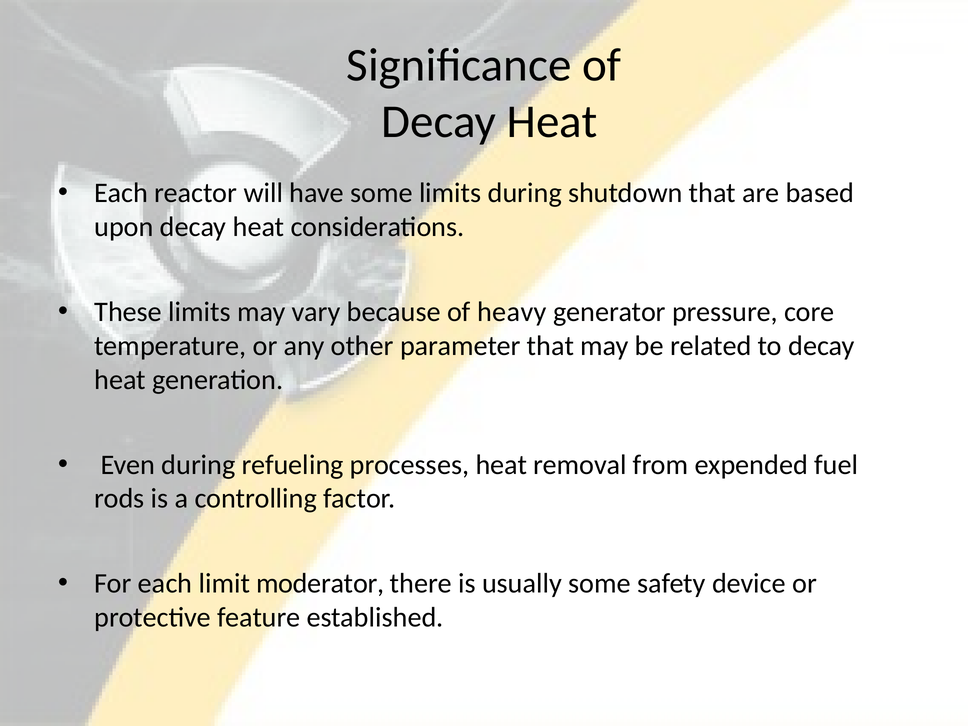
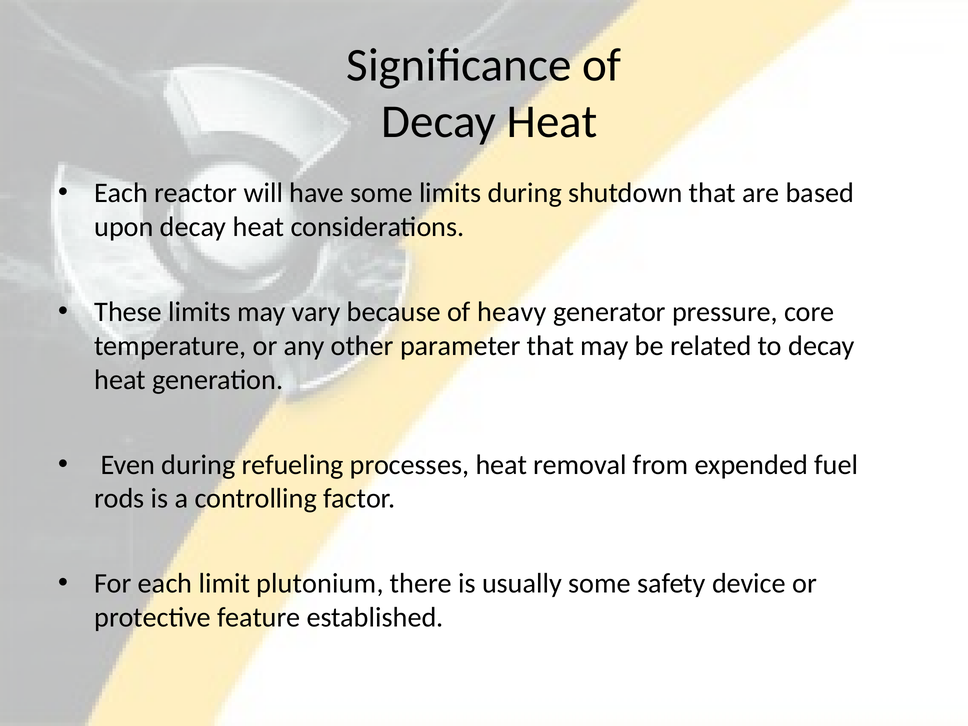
moderator: moderator -> plutonium
